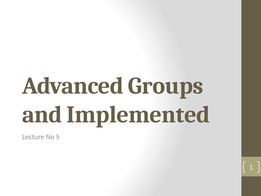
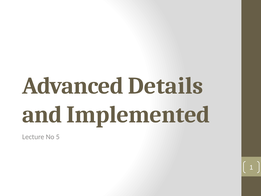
Groups: Groups -> Details
